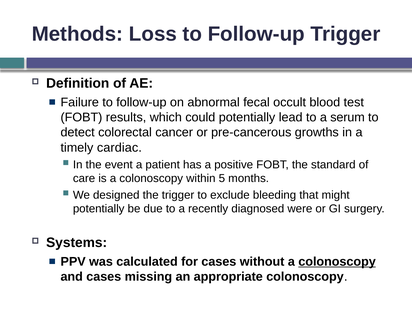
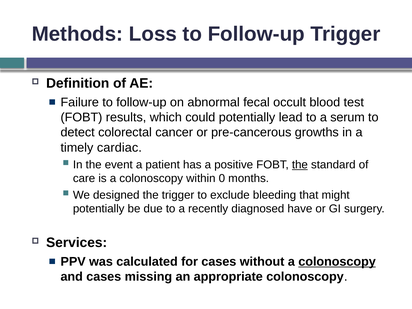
the at (300, 165) underline: none -> present
5: 5 -> 0
were: were -> have
Systems: Systems -> Services
